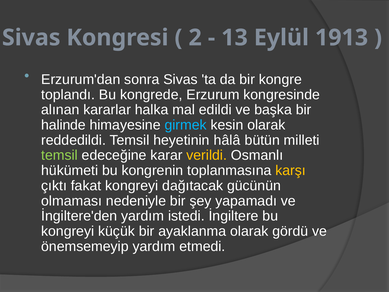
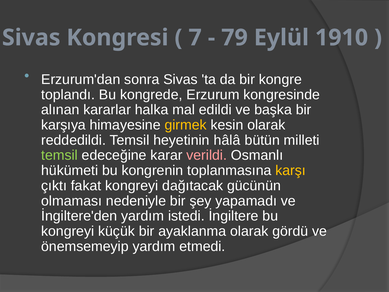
2: 2 -> 7
13: 13 -> 79
1913: 1913 -> 1910
halinde: halinde -> karşıya
girmek colour: light blue -> yellow
verildi colour: yellow -> pink
